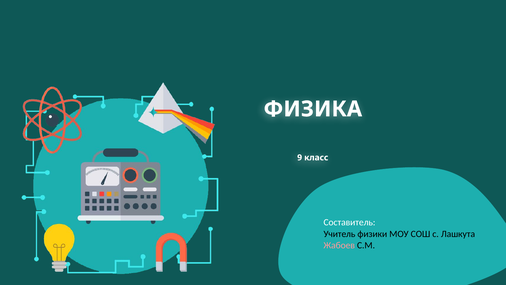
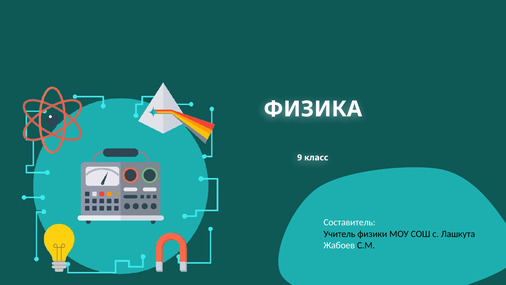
Жабоев colour: pink -> white
